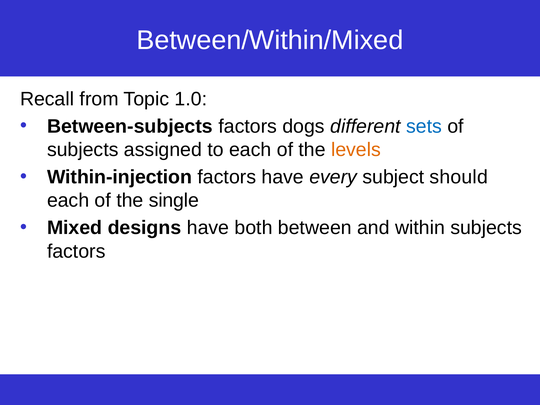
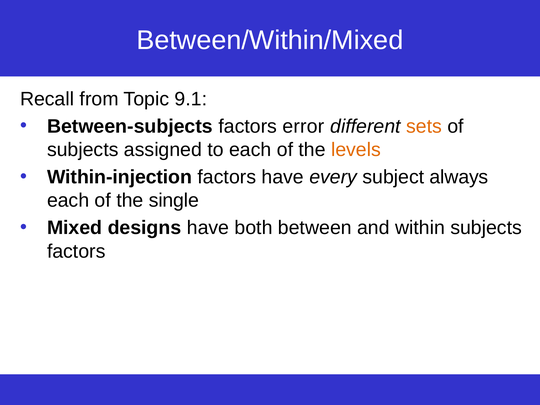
1.0: 1.0 -> 9.1
dogs: dogs -> error
sets colour: blue -> orange
should: should -> always
